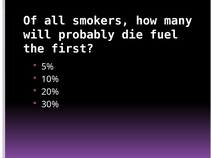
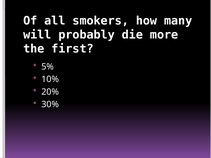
fuel: fuel -> more
